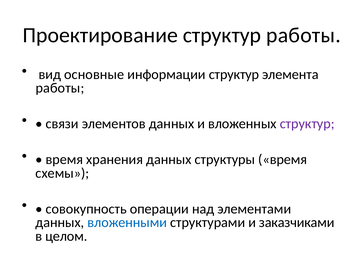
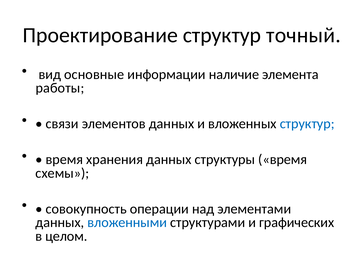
структур работы: работы -> точный
информации структур: структур -> наличие
структур at (307, 124) colour: purple -> blue
заказчиками: заказчиками -> графических
